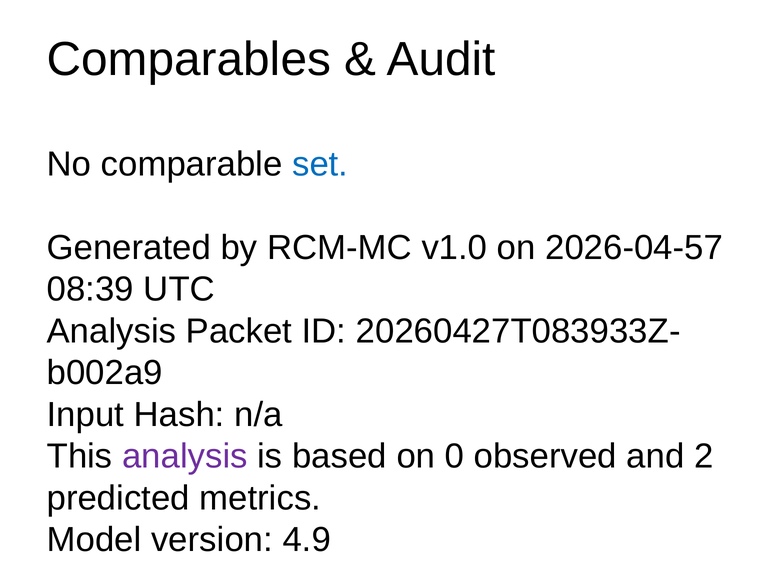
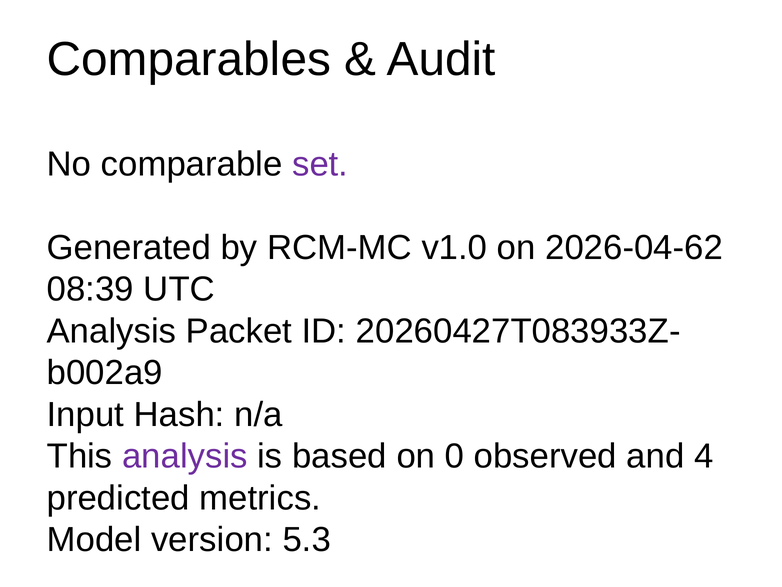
set colour: blue -> purple
2026-04-57: 2026-04-57 -> 2026-04-62
2: 2 -> 4
4.9: 4.9 -> 5.3
